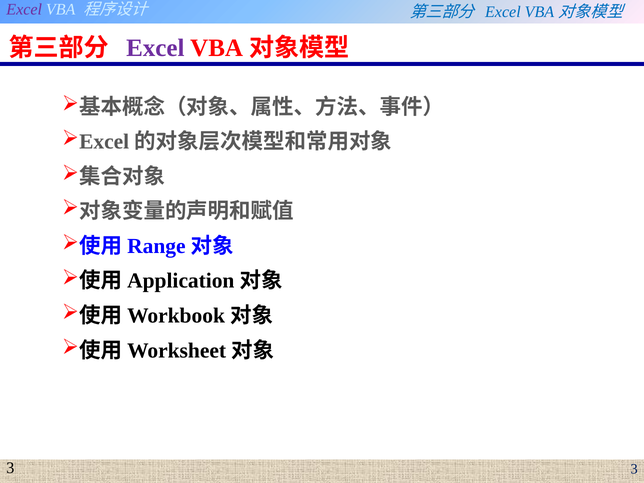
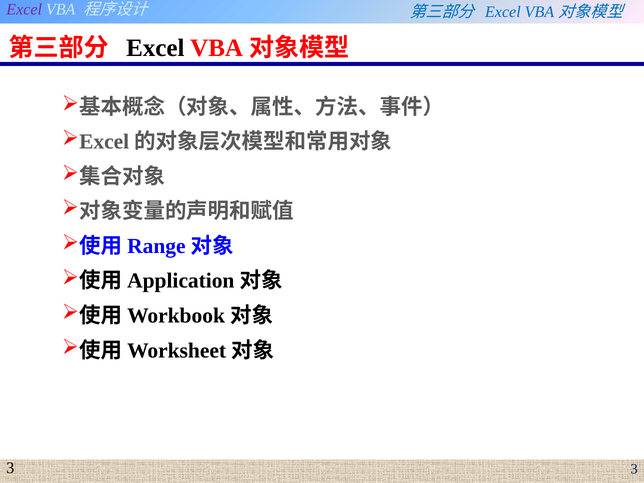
Excel at (155, 48) colour: purple -> black
